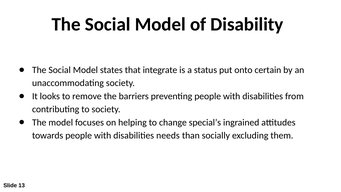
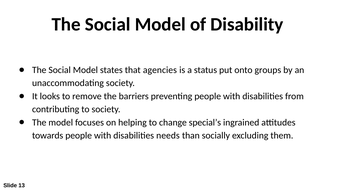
integrate: integrate -> agencies
certain: certain -> groups
